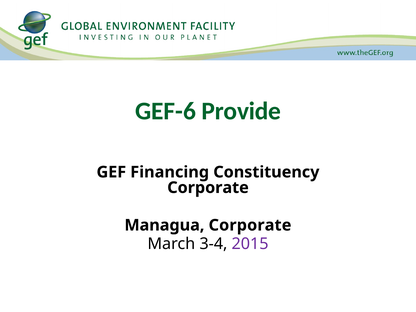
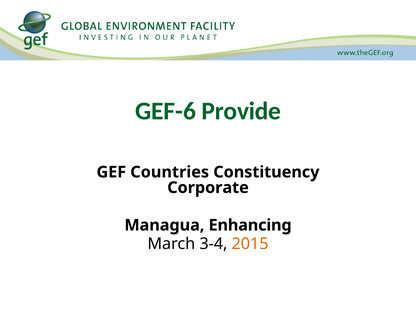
Financing: Financing -> Countries
Managua Corporate: Corporate -> Enhancing
2015 colour: purple -> orange
